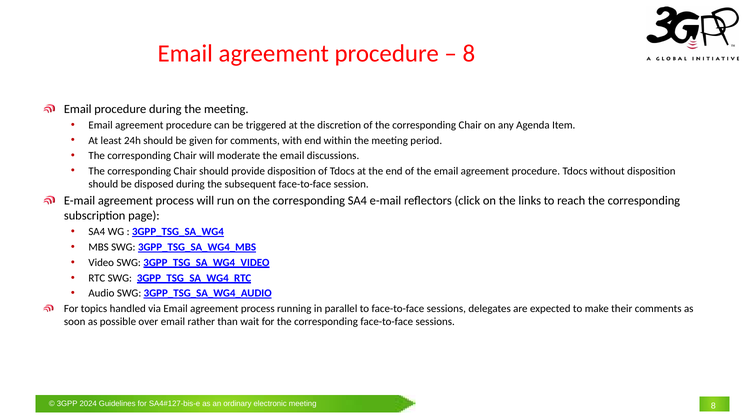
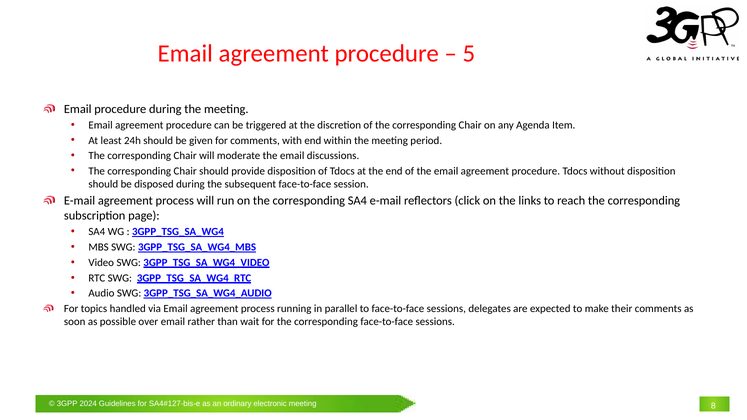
8 at (469, 54): 8 -> 5
